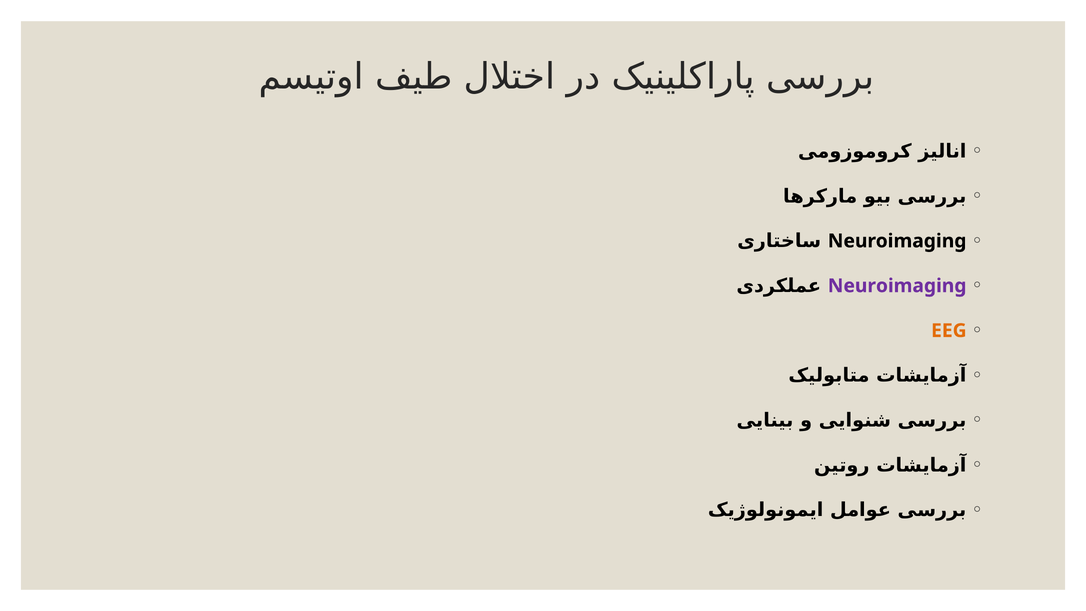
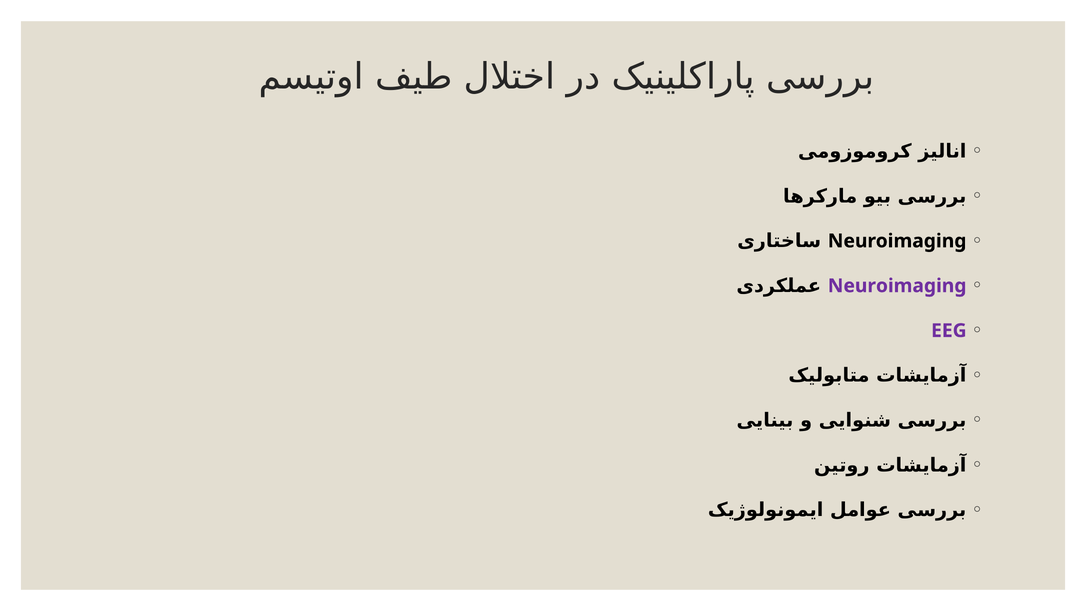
EEG colour: orange -> purple
